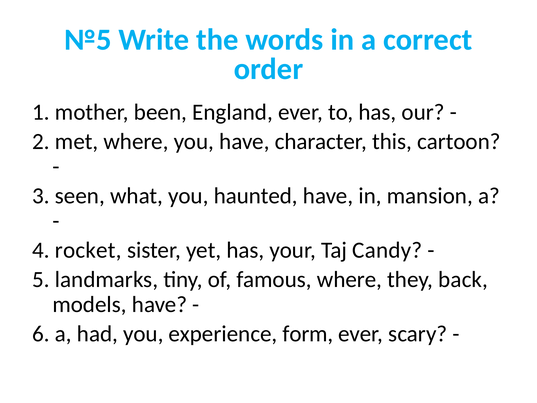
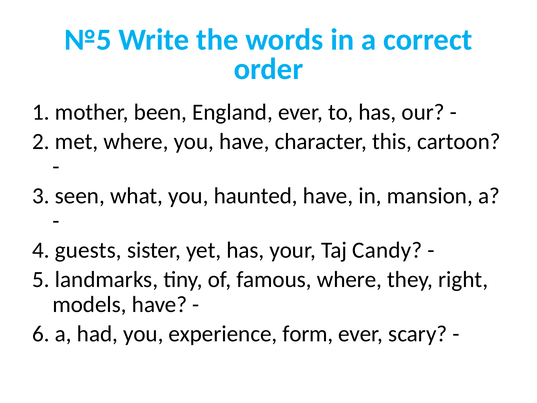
rocket: rocket -> guests
back: back -> right
